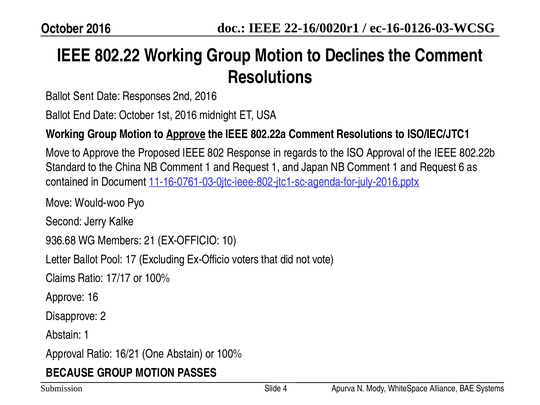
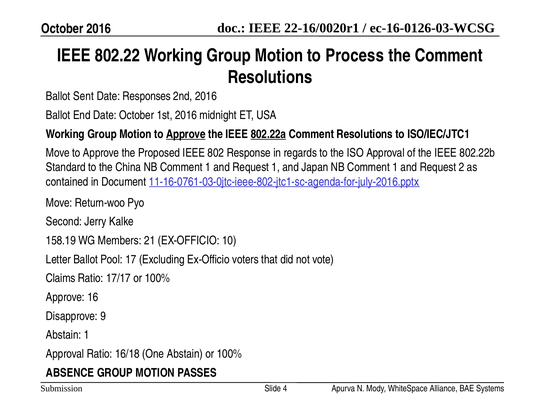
Declines: Declines -> Process
802.22a underline: none -> present
6: 6 -> 2
Would-woo: Would-woo -> Return-woo
936.68: 936.68 -> 158.19
2: 2 -> 9
16/21: 16/21 -> 16/18
BECAUSE: BECAUSE -> ABSENCE
